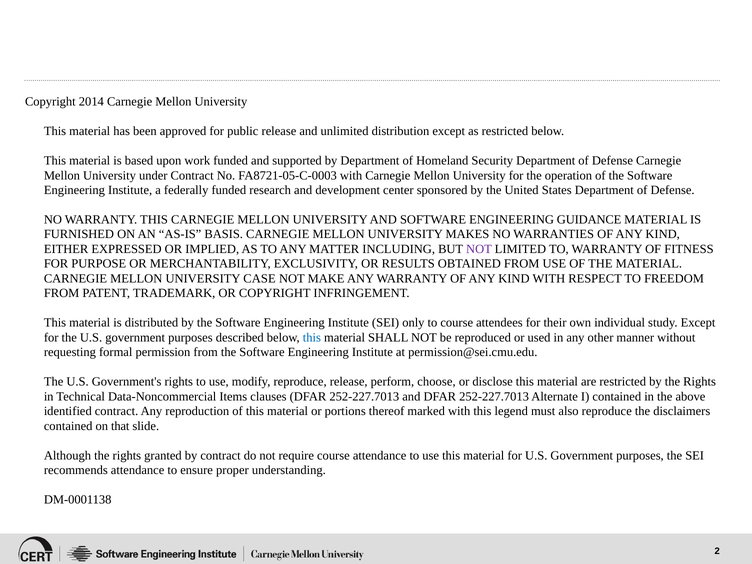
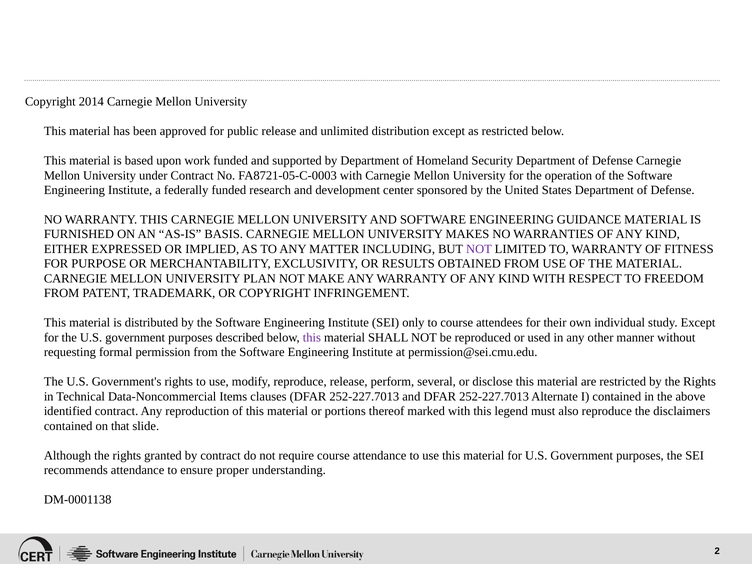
CASE: CASE -> PLAN
this at (312, 338) colour: blue -> purple
choose: choose -> several
